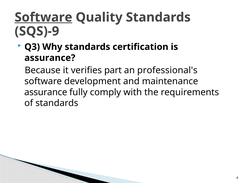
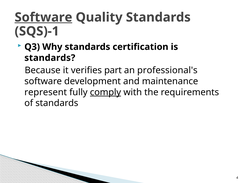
SQS)-9: SQS)-9 -> SQS)-1
assurance at (50, 58): assurance -> standards
assurance at (46, 92): assurance -> represent
comply underline: none -> present
